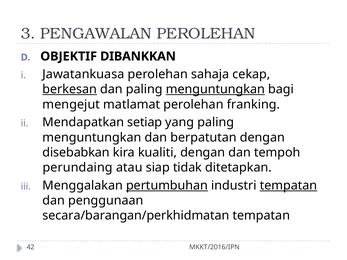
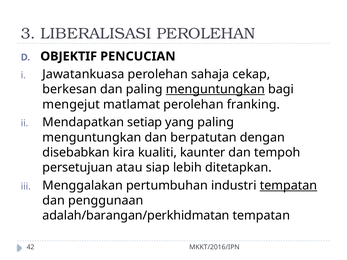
PENGAWALAN: PENGAWALAN -> LIBERALISASI
DIBANKKAN: DIBANKKAN -> PENCUCIAN
berkesan underline: present -> none
kualiti dengan: dengan -> kaunter
perundaing: perundaing -> persetujuan
tidak: tidak -> lebih
pertumbuhan underline: present -> none
secara/barangan/perkhidmatan: secara/barangan/perkhidmatan -> adalah/barangan/perkhidmatan
